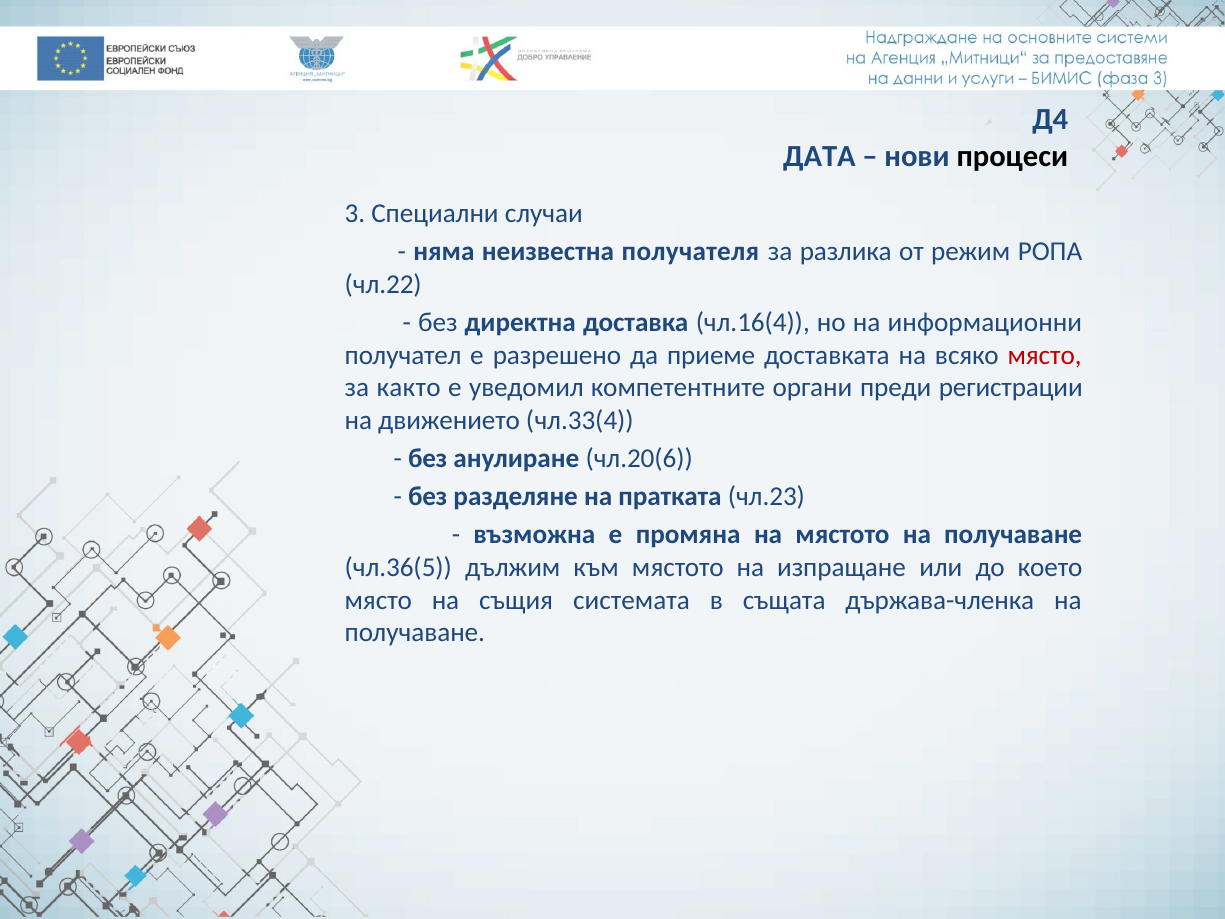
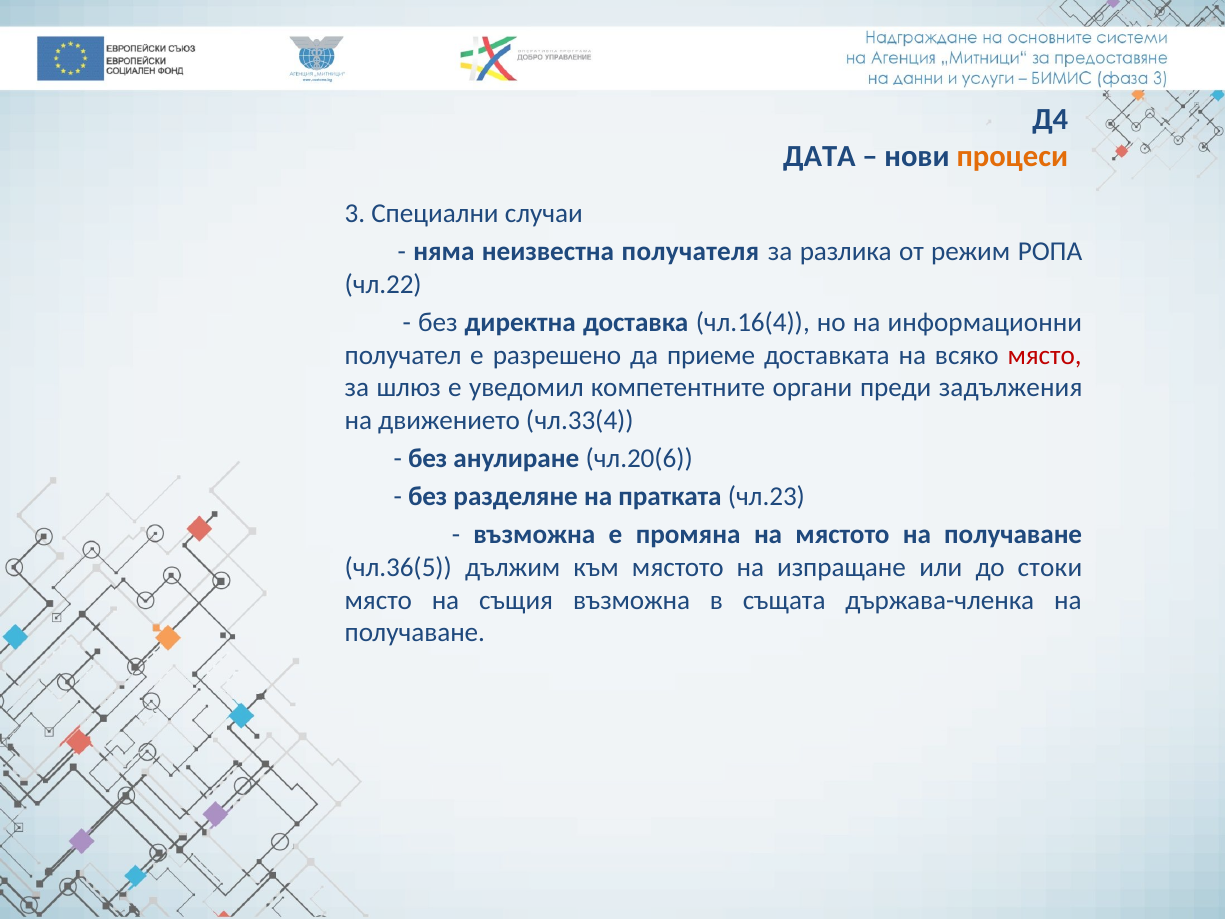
процеси colour: black -> orange
както: както -> шлюз
регистрации: регистрации -> задължения
което: което -> стоки
същия системата: системата -> възможна
